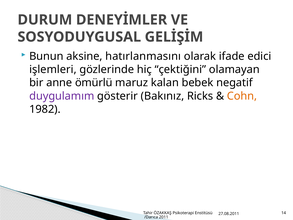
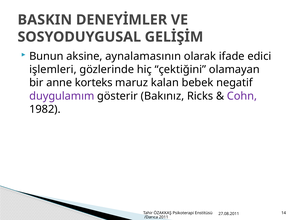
DURUM: DURUM -> BASKIN
hatırlanmasını: hatırlanmasını -> aynalamasının
ömürlü: ömürlü -> korteks
Cohn colour: orange -> purple
